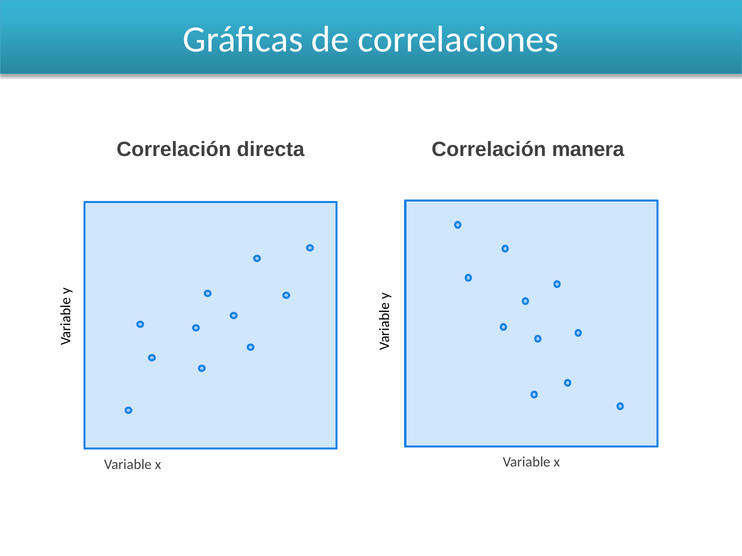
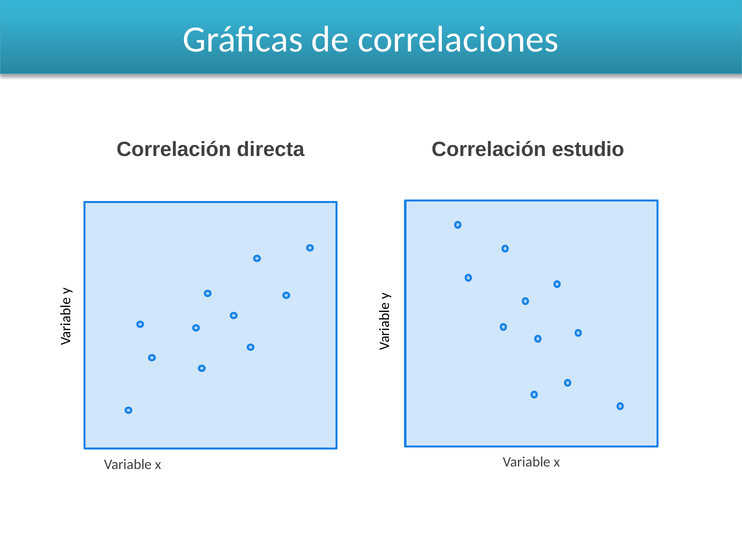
manera: manera -> estudio
